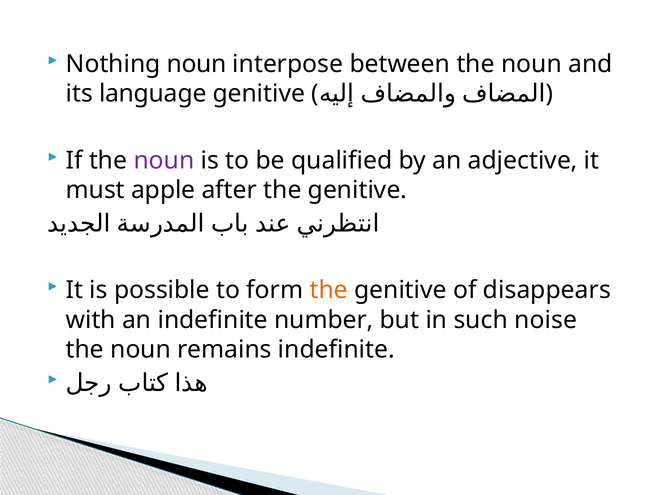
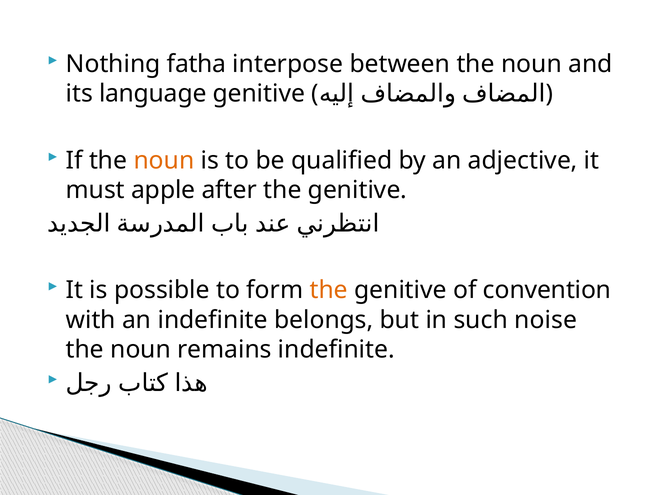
Nothing noun: noun -> fatha
noun at (164, 160) colour: purple -> orange
disappears: disappears -> convention
number: number -> belongs
